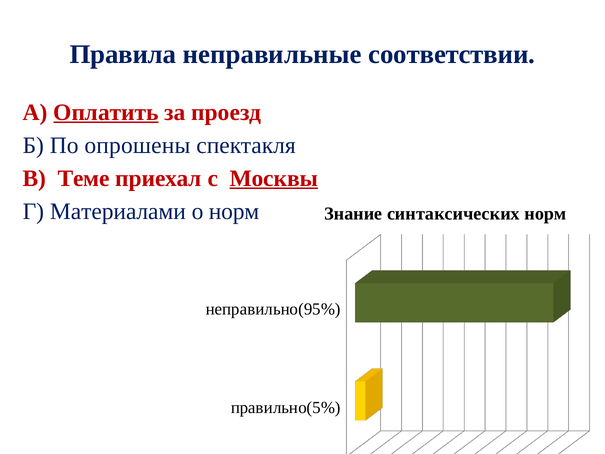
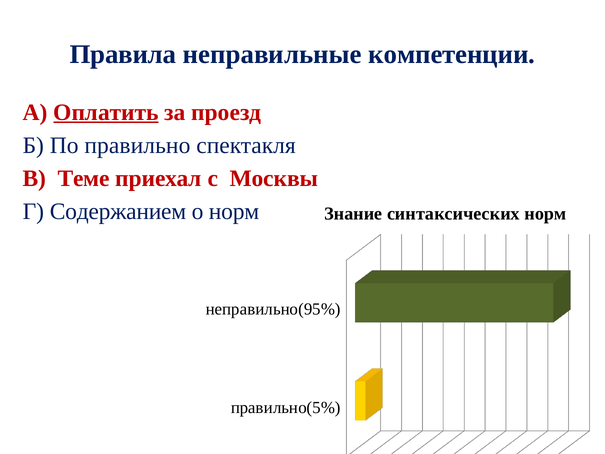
соответствии: соответствии -> компетенции
опрошены: опрошены -> правильно
Москвы underline: present -> none
Материалами: Материалами -> Содержанием
